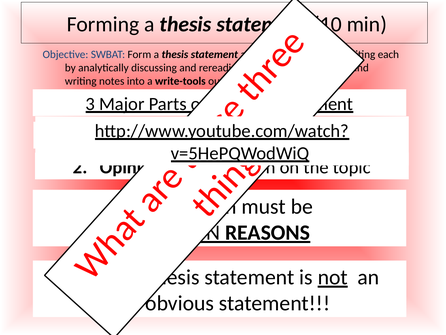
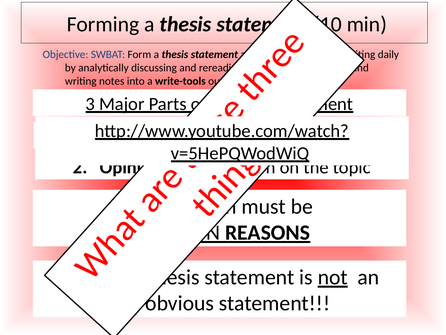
each: each -> daily
